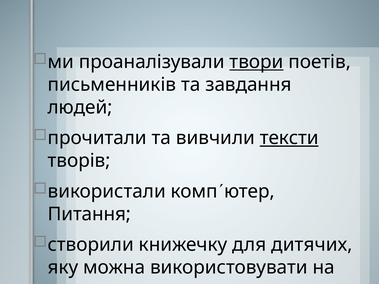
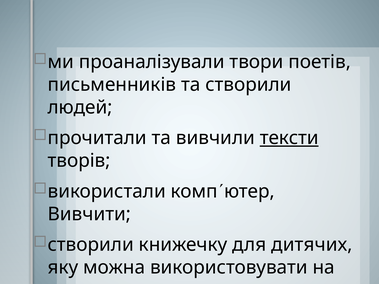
твори underline: present -> none
та завдання: завдання -> створили
Питання: Питання -> Вивчити
